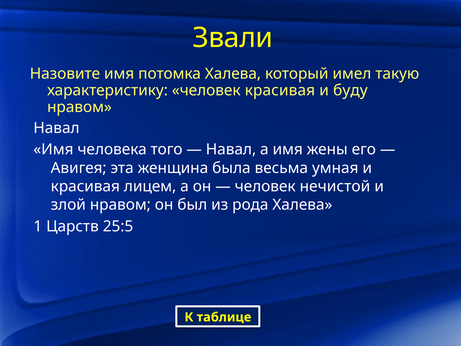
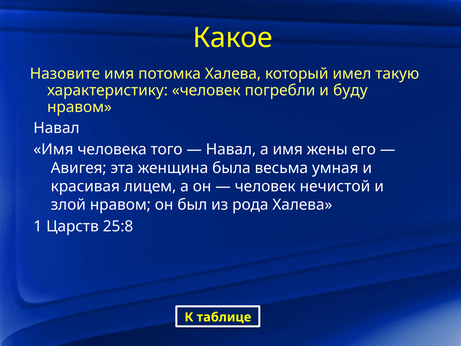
Звали: Звали -> Какое
человек красивая: красивая -> погребли
25:5: 25:5 -> 25:8
